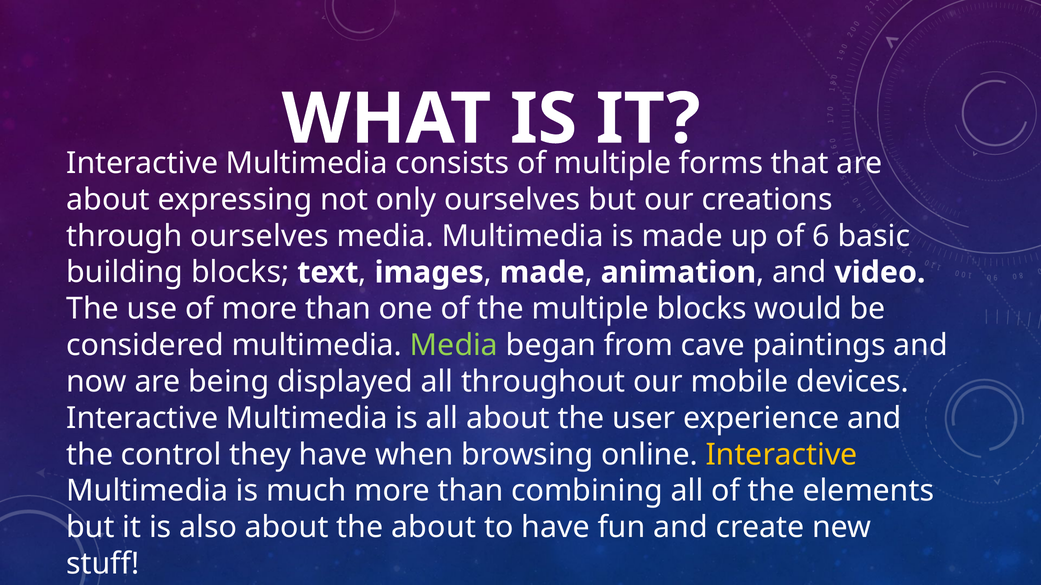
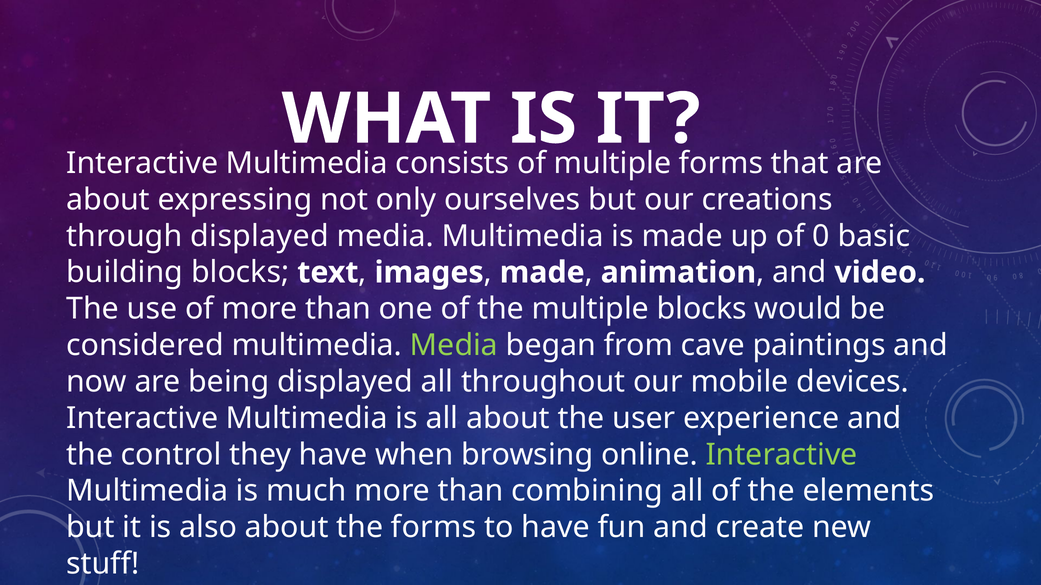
through ourselves: ourselves -> displayed
6: 6 -> 0
Interactive at (782, 455) colour: yellow -> light green
the about: about -> forms
